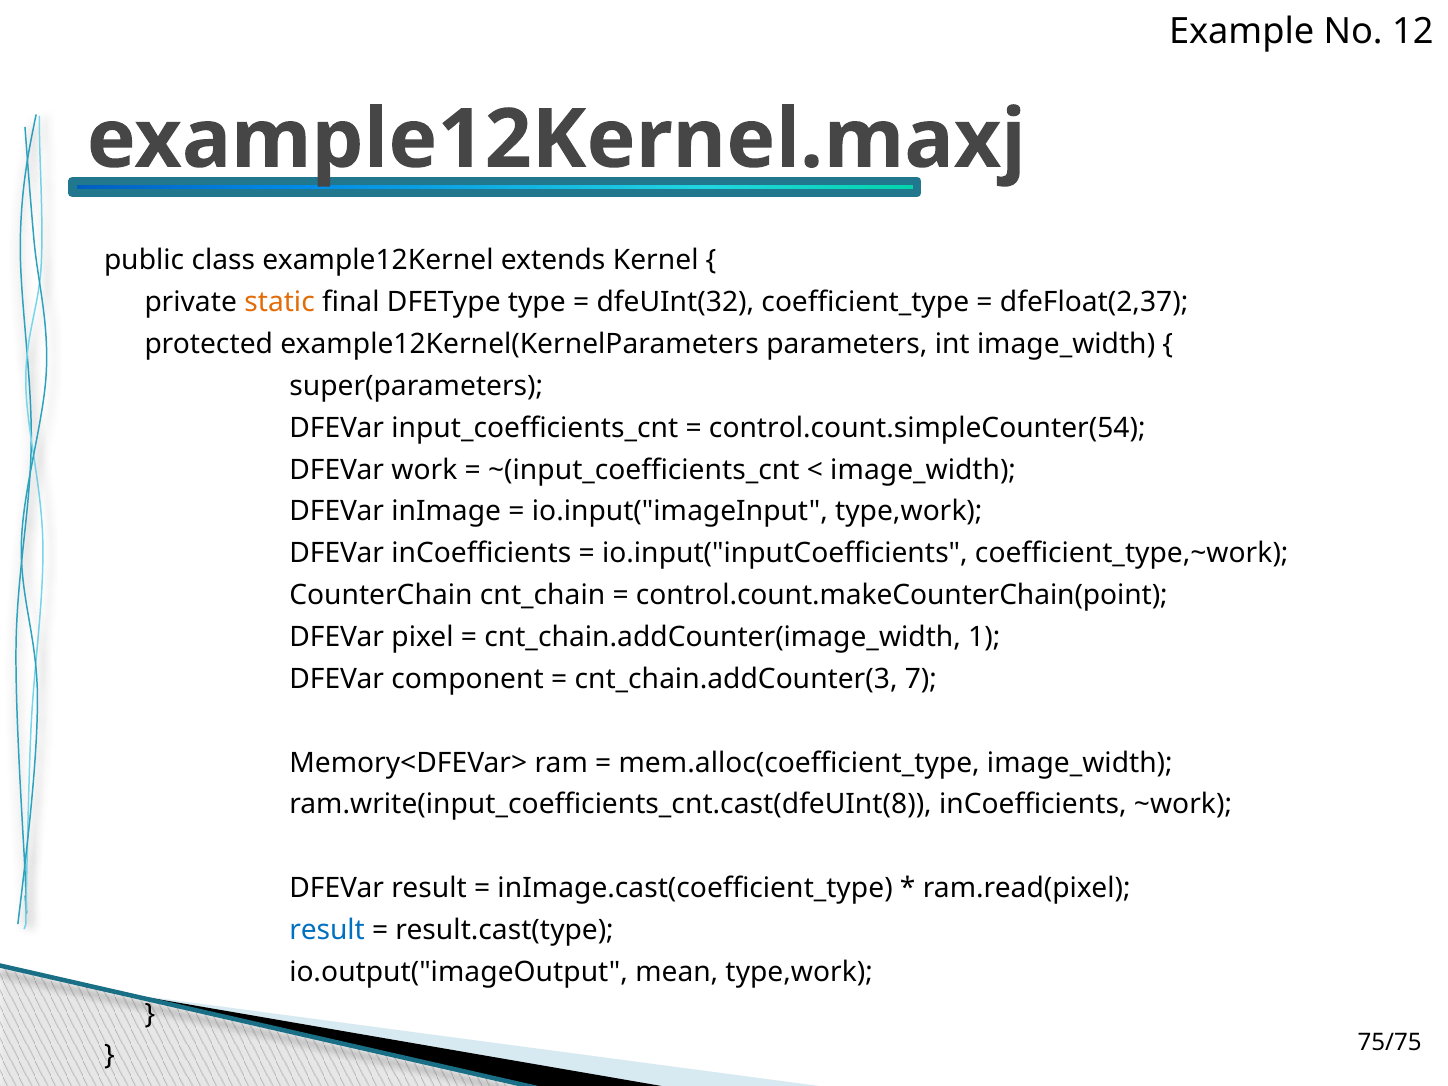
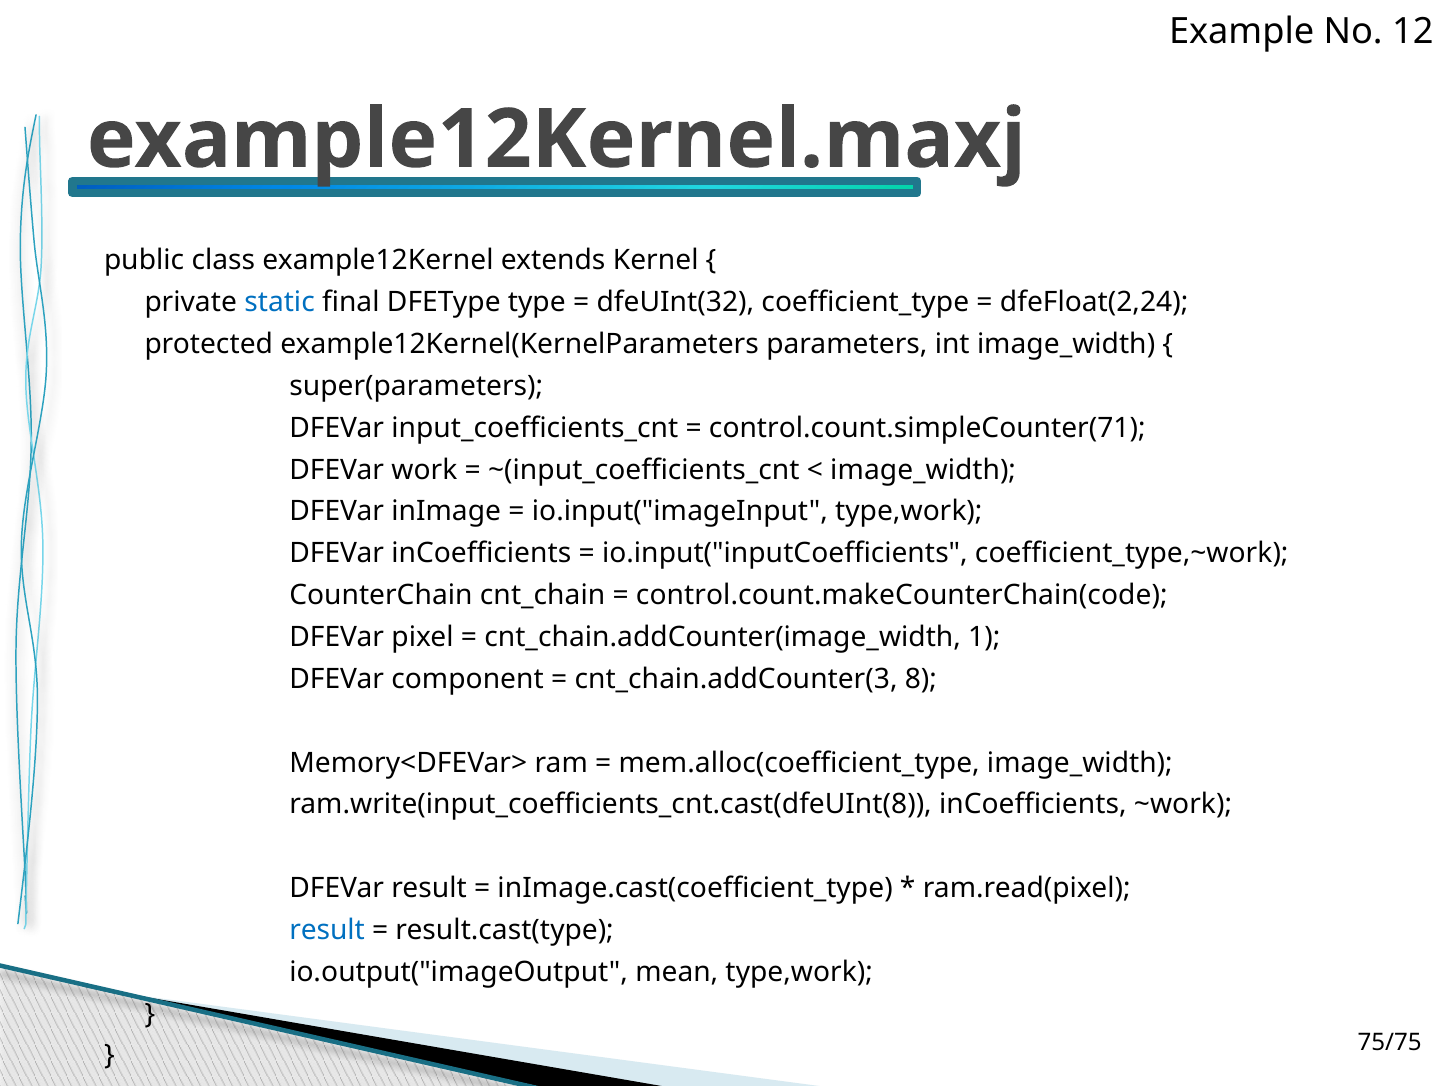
static colour: orange -> blue
dfeFloat(2,37: dfeFloat(2,37 -> dfeFloat(2,24
control.count.simpleCounter(54: control.count.simpleCounter(54 -> control.count.simpleCounter(71
control.count.makeCounterChain(point: control.count.makeCounterChain(point -> control.count.makeCounterChain(code
7: 7 -> 8
